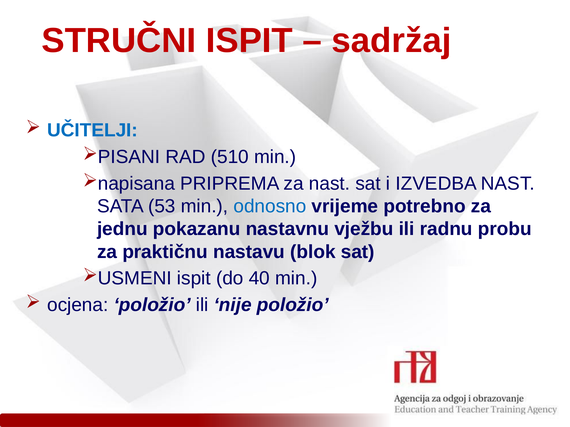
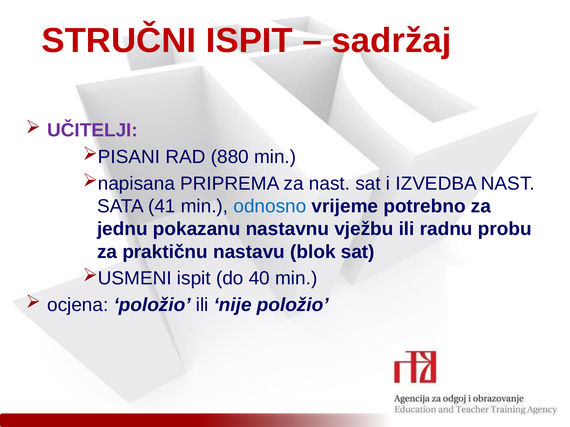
UČITELJI colour: blue -> purple
510: 510 -> 880
53: 53 -> 41
